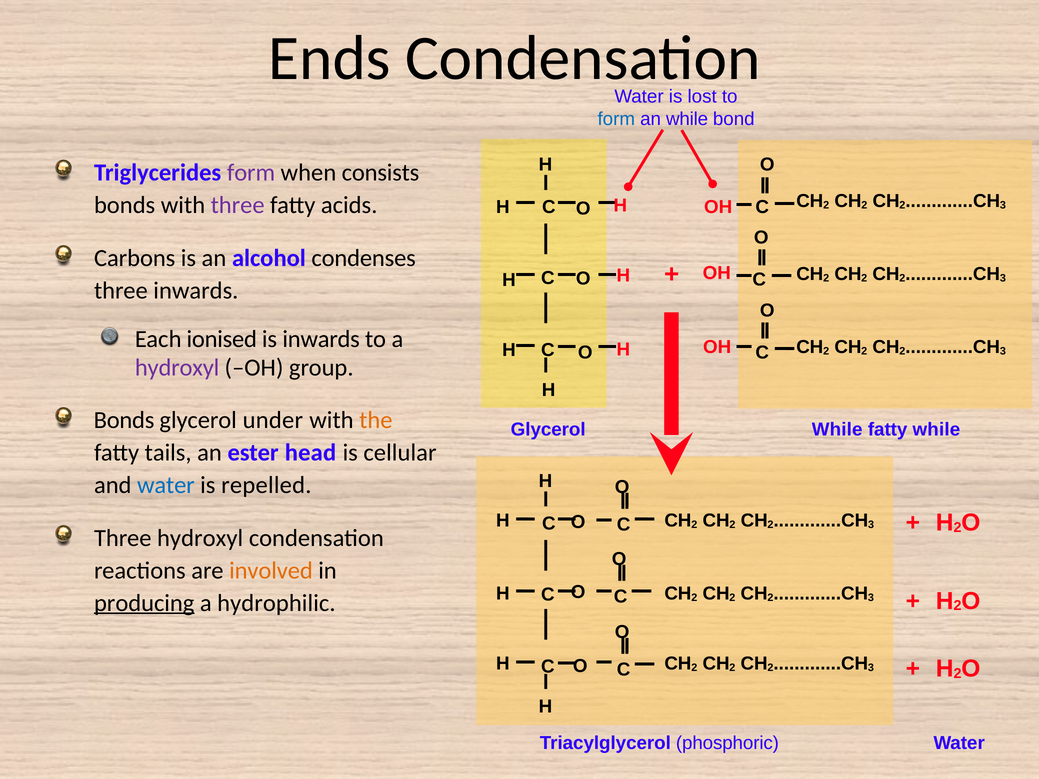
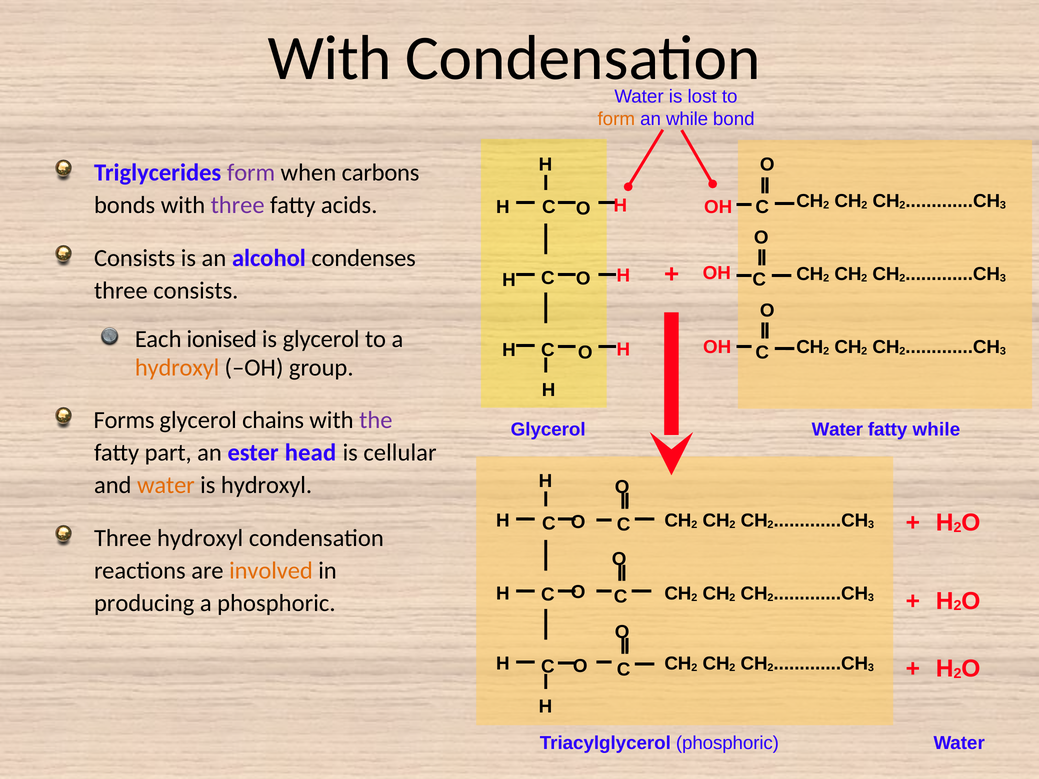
Ends at (329, 59): Ends -> With
form at (616, 119) colour: blue -> orange
consists: consists -> carbons
Carbons at (135, 258): Carbons -> Consists
three inwards: inwards -> consists
is inwards: inwards -> glycerol
hydroxyl at (177, 368) colour: purple -> orange
Bonds at (124, 420): Bonds -> Forms
under: under -> chains
the colour: orange -> purple
While at (837, 430): While -> Water
tails: tails -> part
water at (166, 485) colour: blue -> orange
is repelled: repelled -> hydroxyl
producing underline: present -> none
a hydrophilic: hydrophilic -> phosphoric
